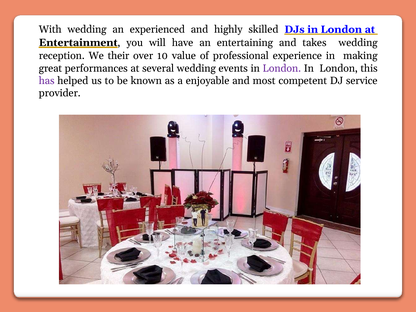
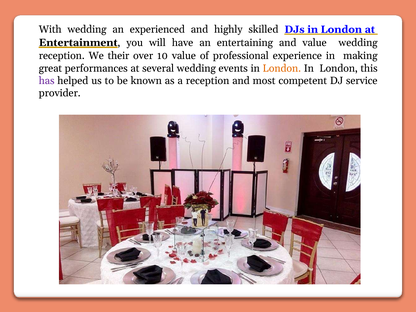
and takes: takes -> value
London at (282, 68) colour: purple -> orange
a enjoyable: enjoyable -> reception
